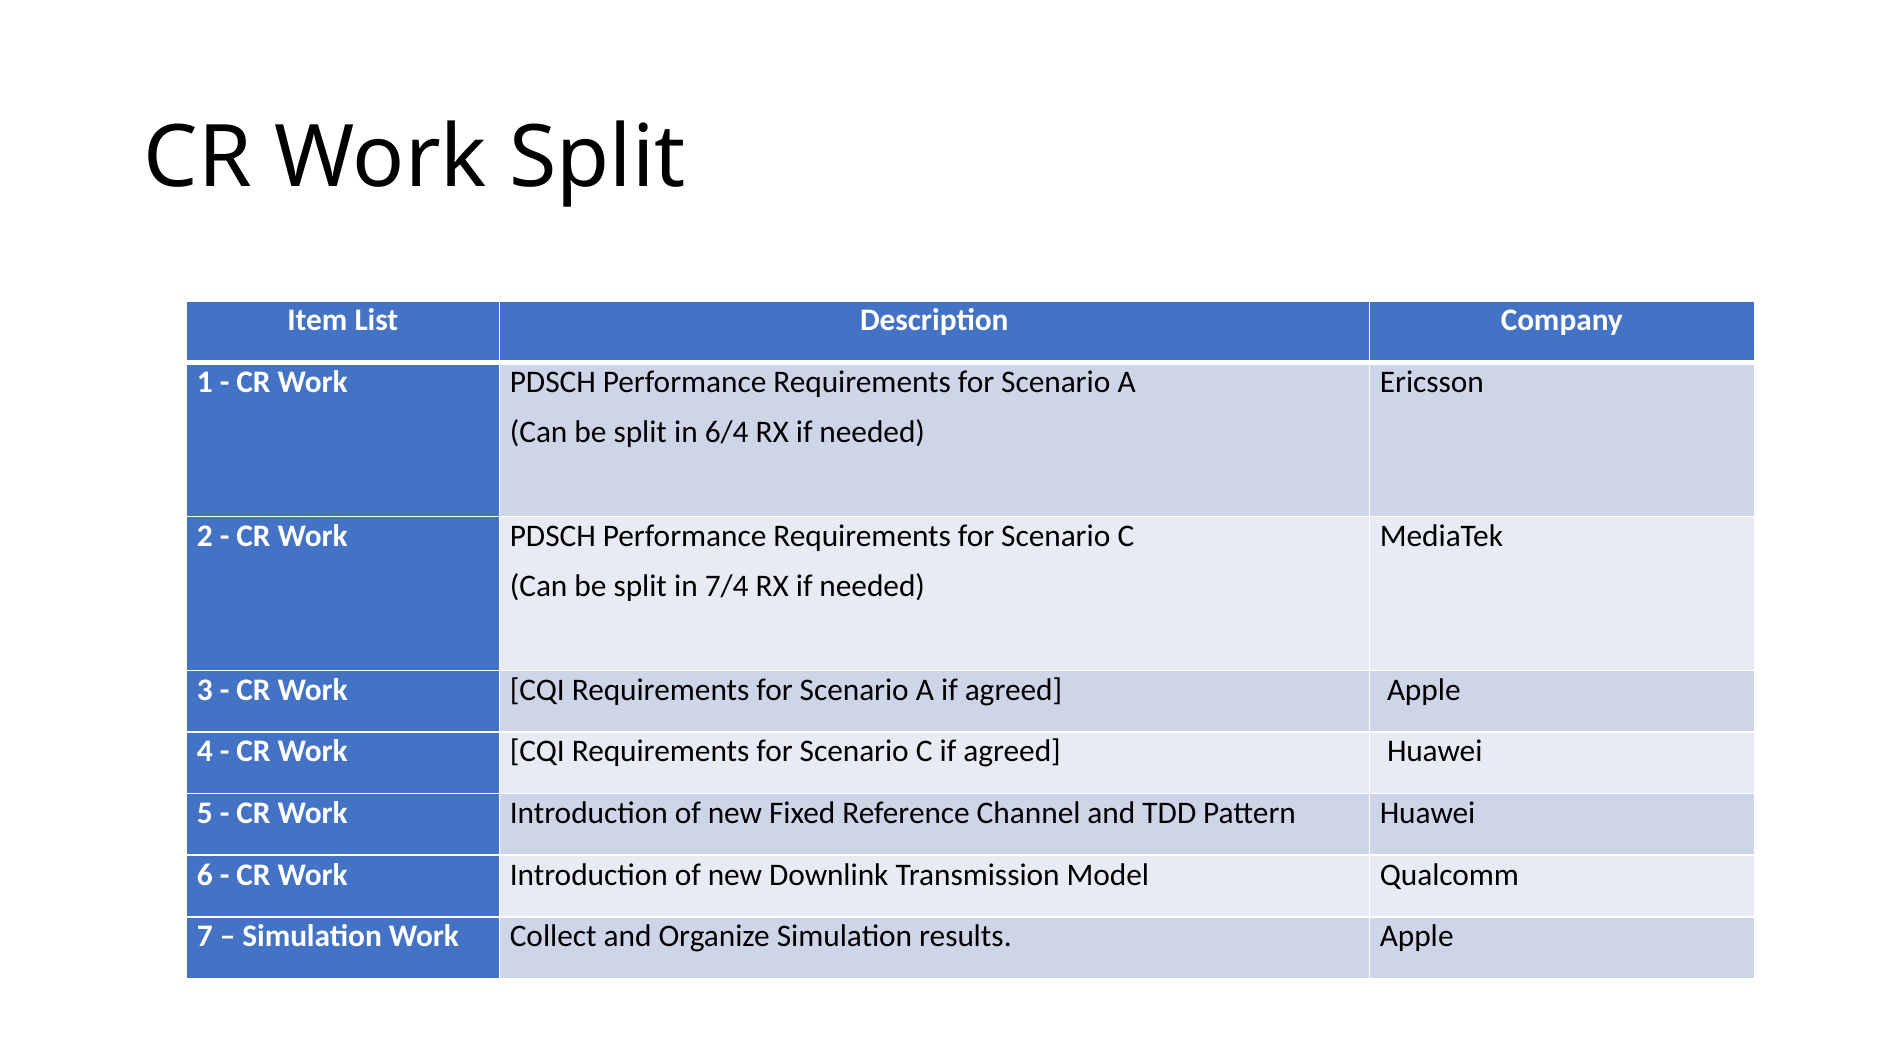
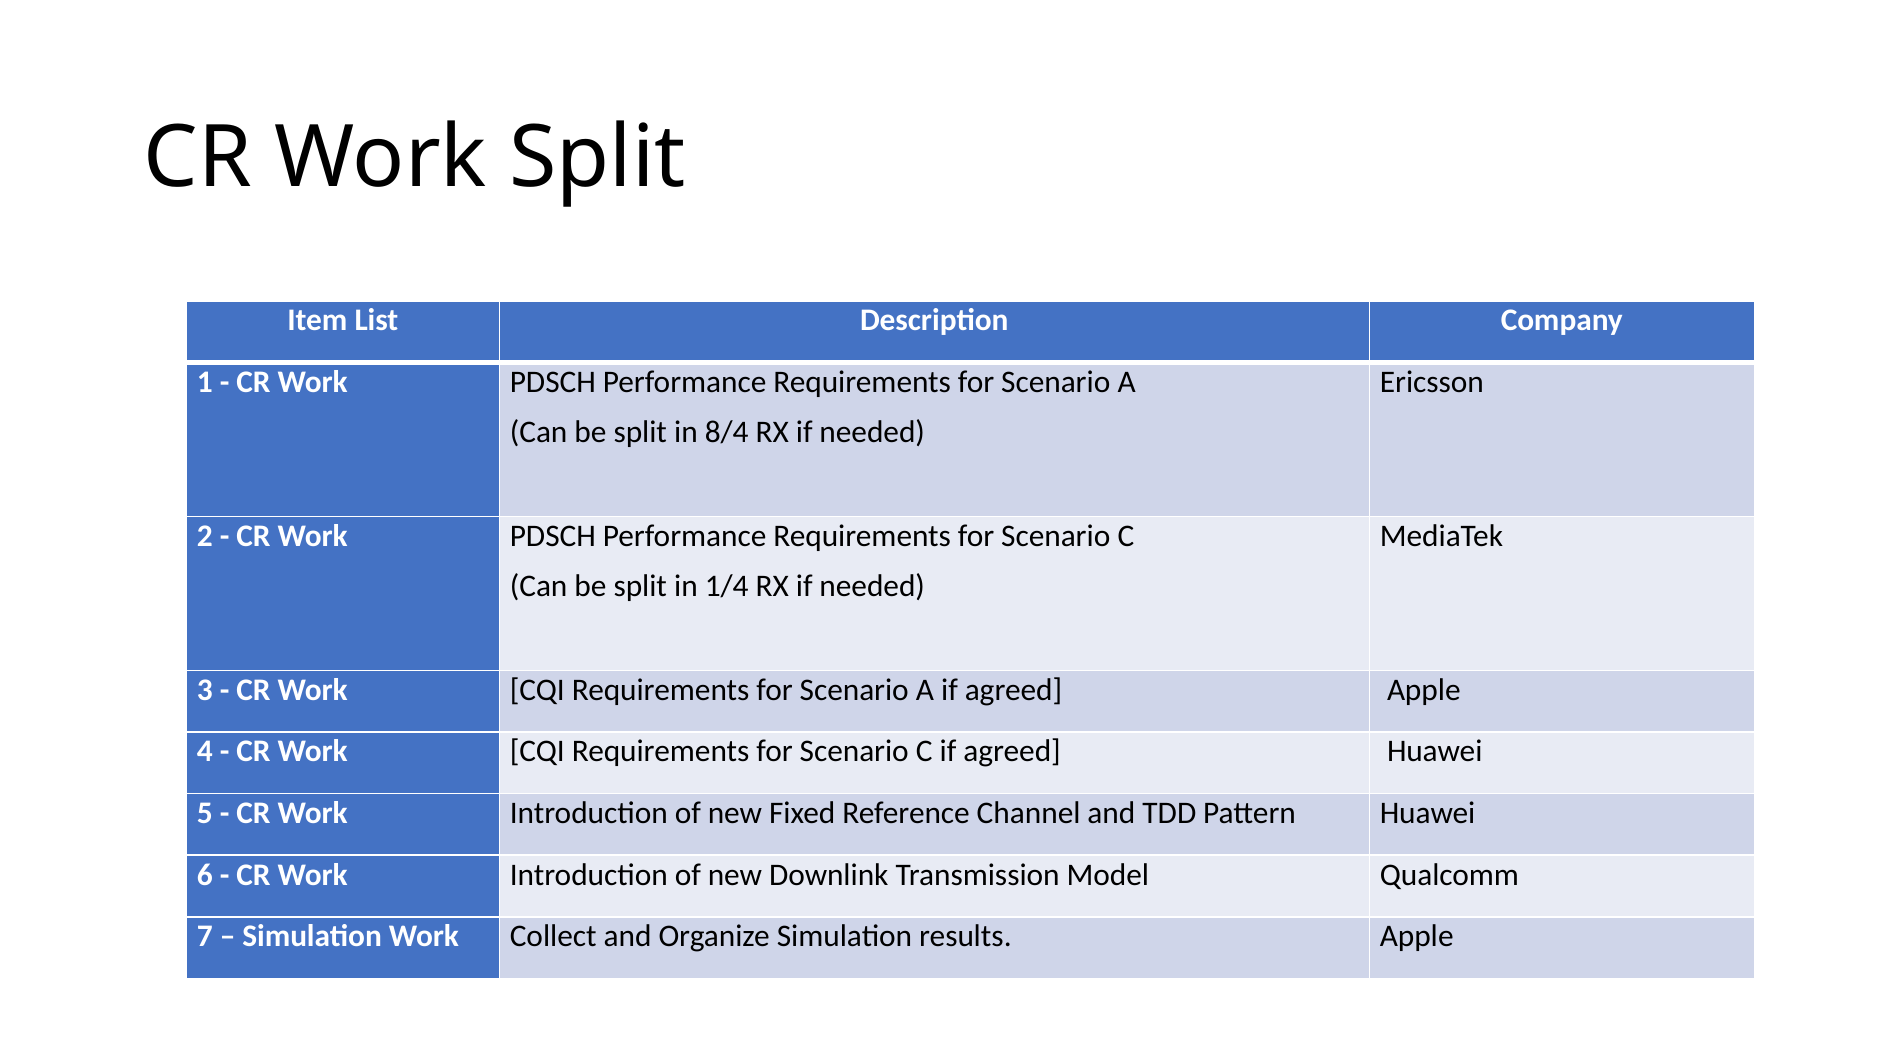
6/4: 6/4 -> 8/4
7/4: 7/4 -> 1/4
